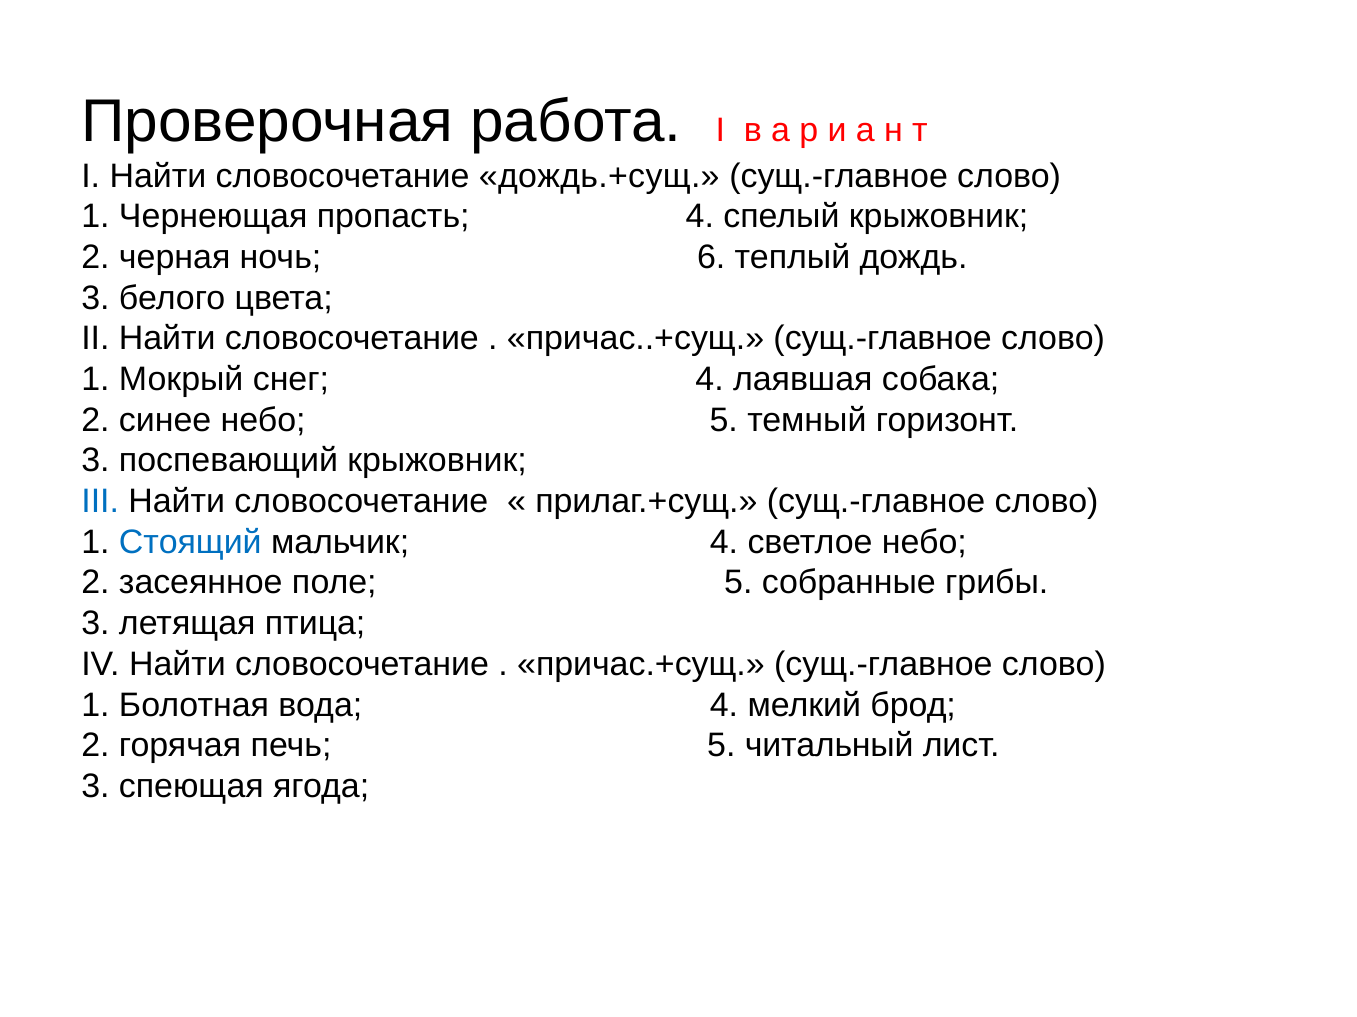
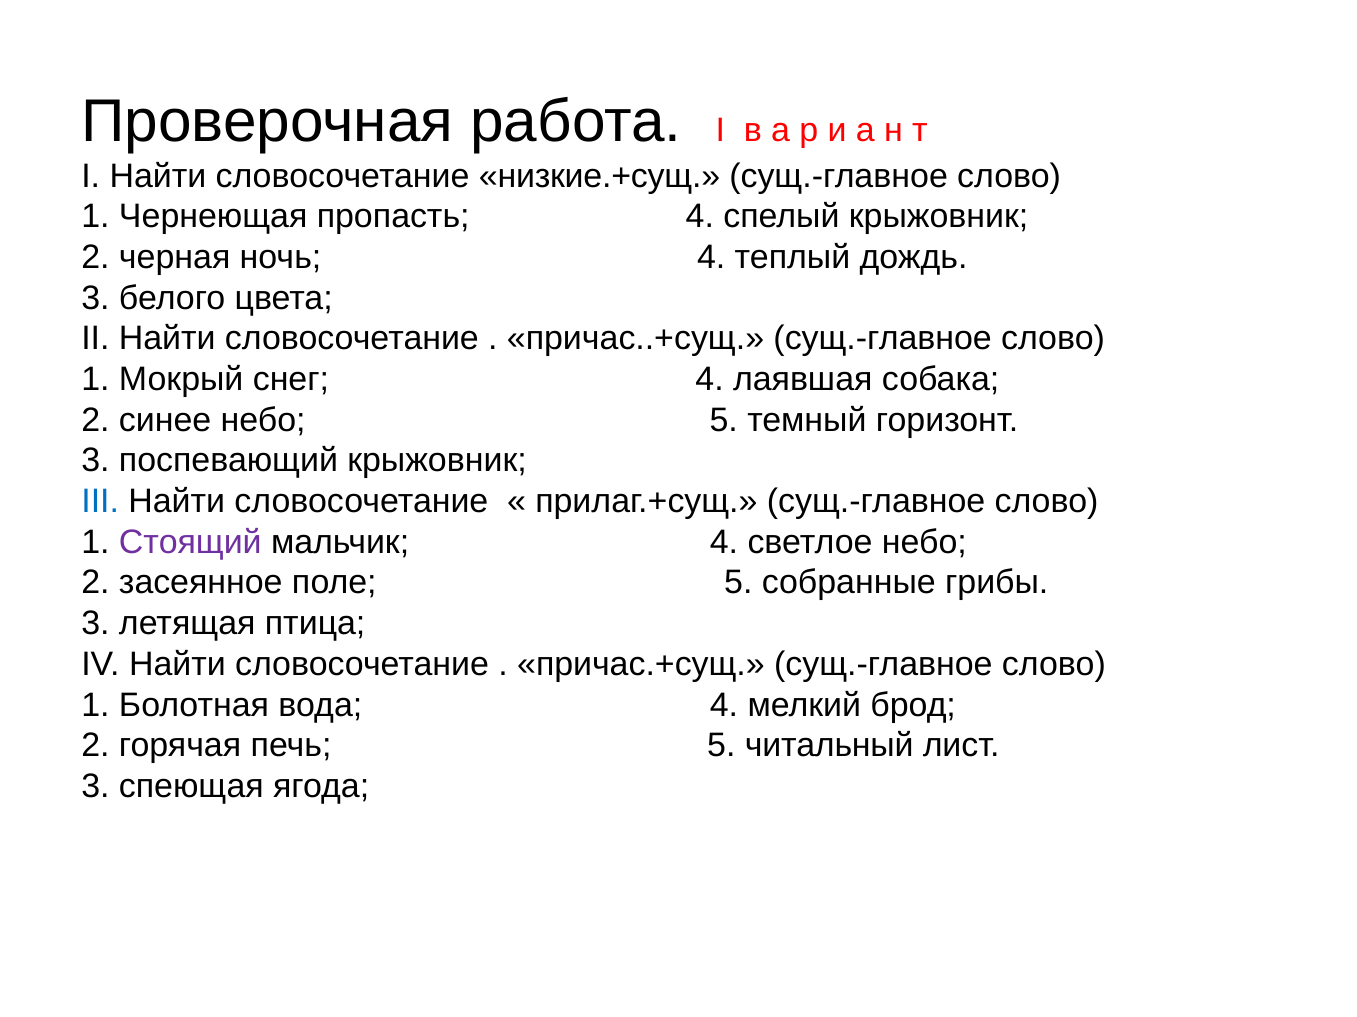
дождь.+сущ: дождь.+сущ -> низкие.+сущ
ночь 6: 6 -> 4
Стоящий colour: blue -> purple
